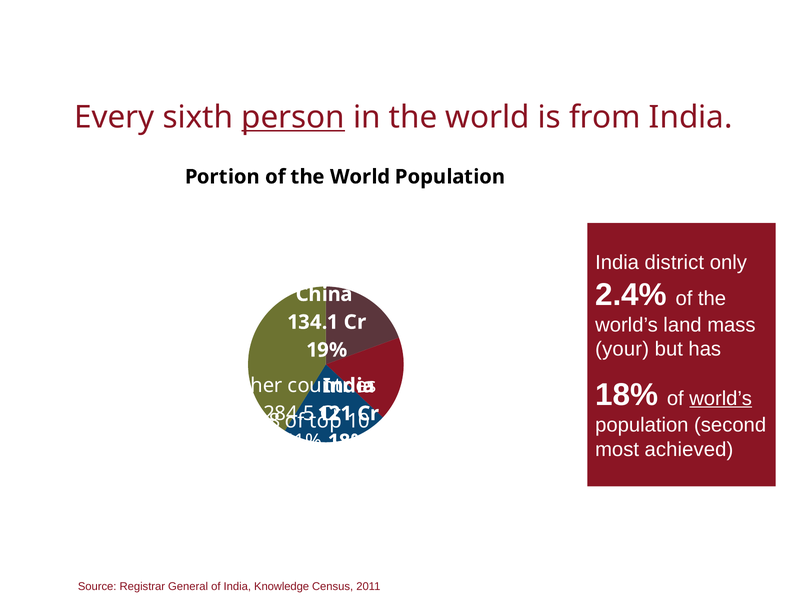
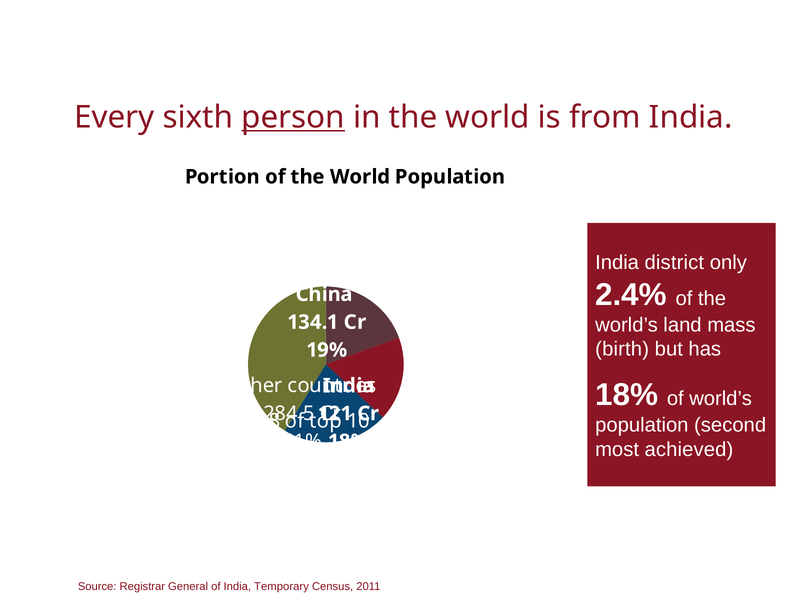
your: your -> birth
world’s at (721, 398) underline: present -> none
Knowledge: Knowledge -> Temporary
